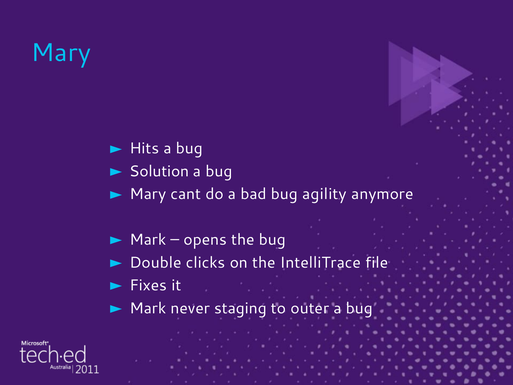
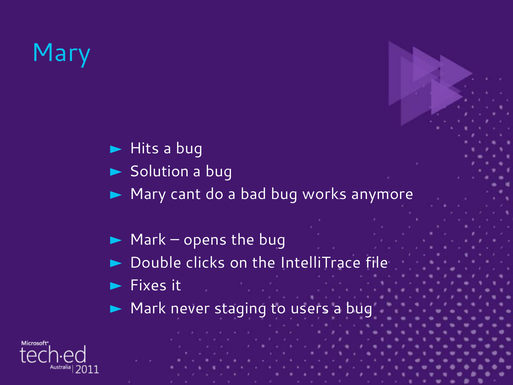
agility: agility -> works
outer: outer -> users
